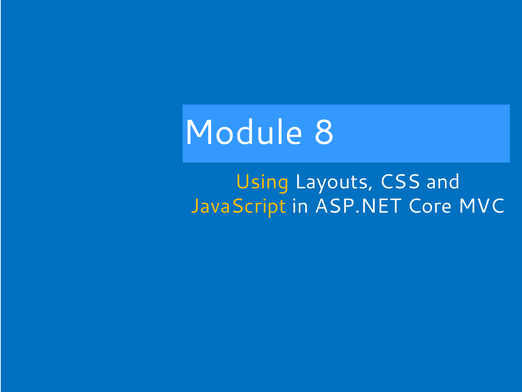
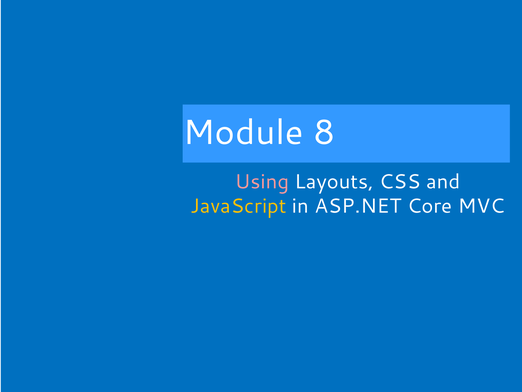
Using colour: yellow -> pink
